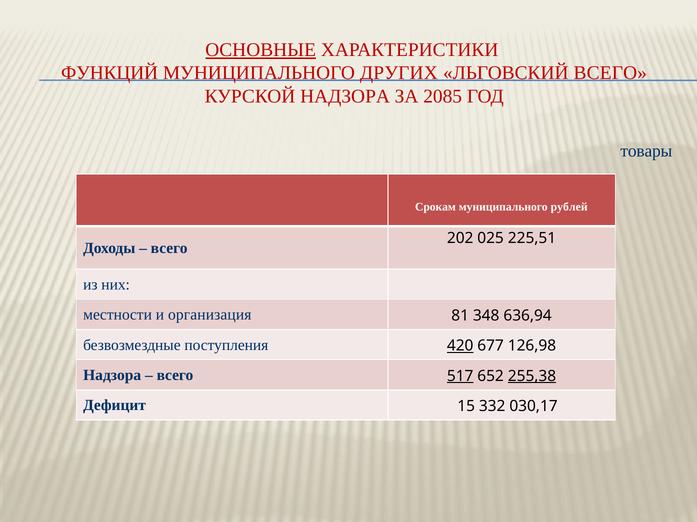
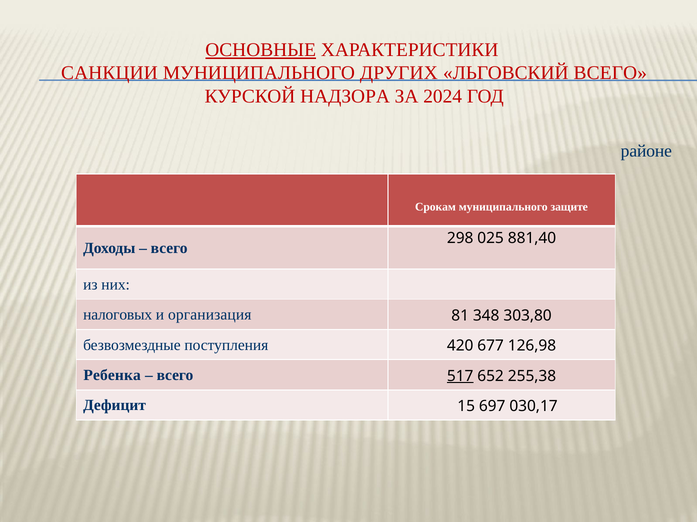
ФУНКЦИЙ: ФУНКЦИЙ -> САНКЦИИ
2085: 2085 -> 2024
товары: товары -> районе
рублей: рублей -> защите
202: 202 -> 298
225,51: 225,51 -> 881,40
местности: местности -> налоговых
636,94: 636,94 -> 303,80
420 underline: present -> none
Надзора at (112, 376): Надзора -> Ребенка
255,38 underline: present -> none
332: 332 -> 697
